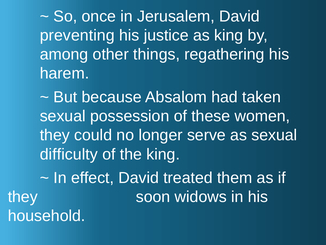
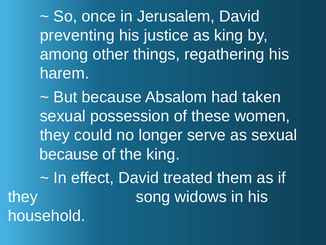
difficulty at (69, 154): difficulty -> because
soon: soon -> song
